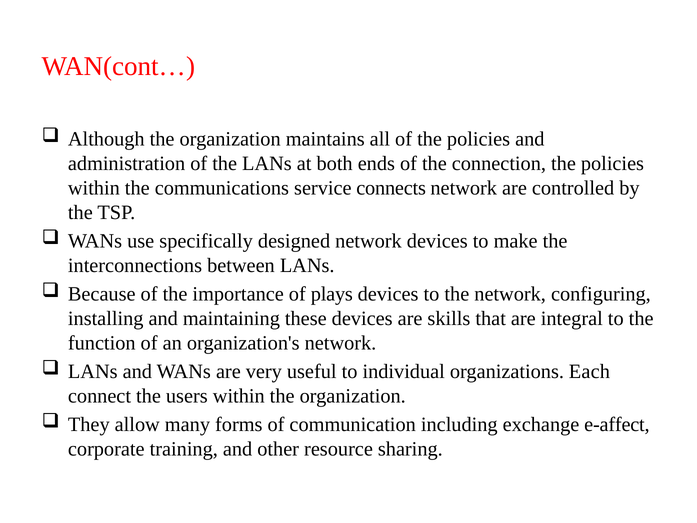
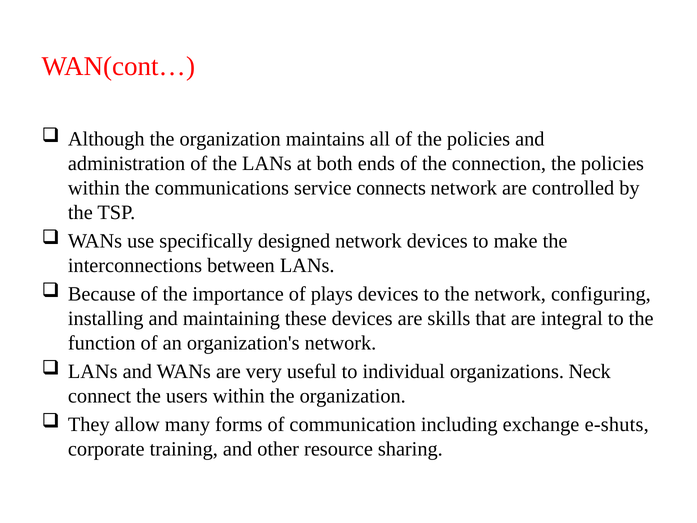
Each: Each -> Neck
e-affect: e-affect -> e-shuts
